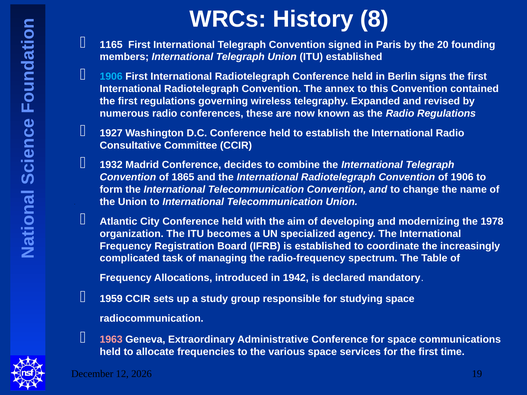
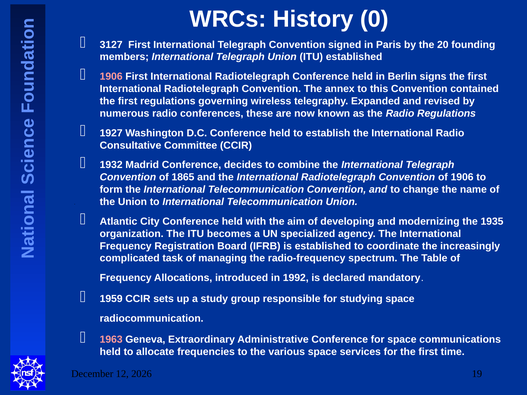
8: 8 -> 0
1165: 1165 -> 3127
1906 at (111, 77) colour: light blue -> pink
1978: 1978 -> 1935
1942: 1942 -> 1992
